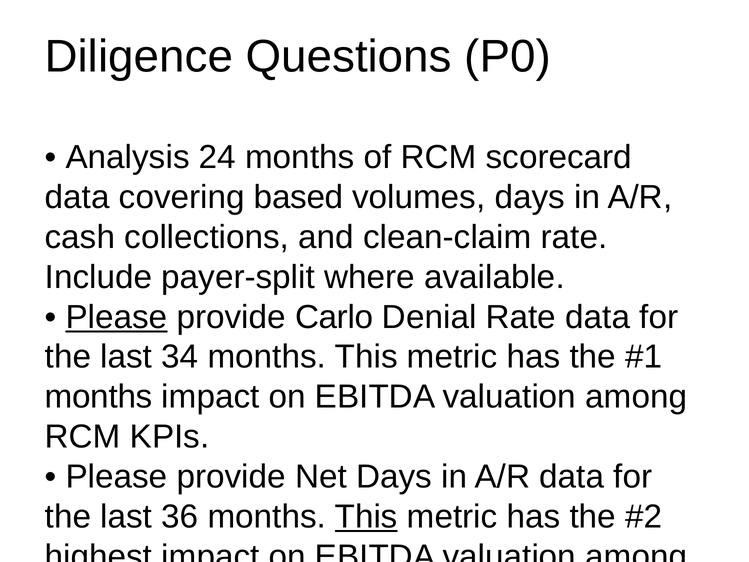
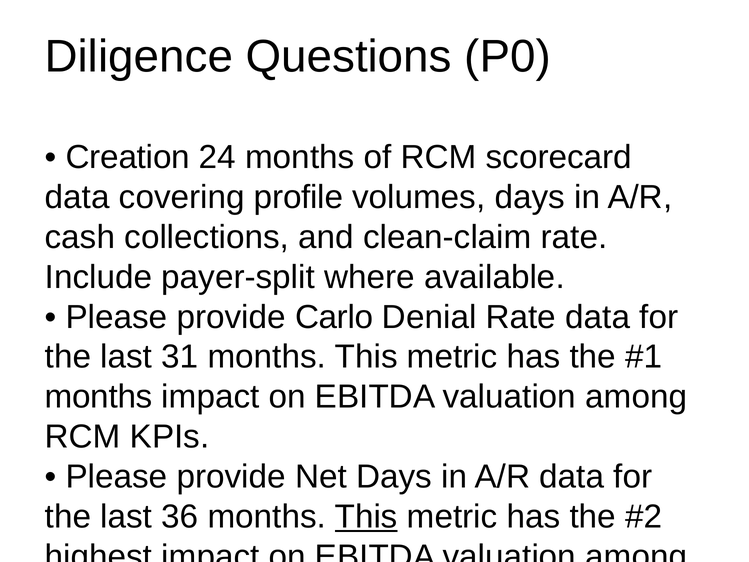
Analysis: Analysis -> Creation
based: based -> profile
Please at (117, 317) underline: present -> none
34: 34 -> 31
